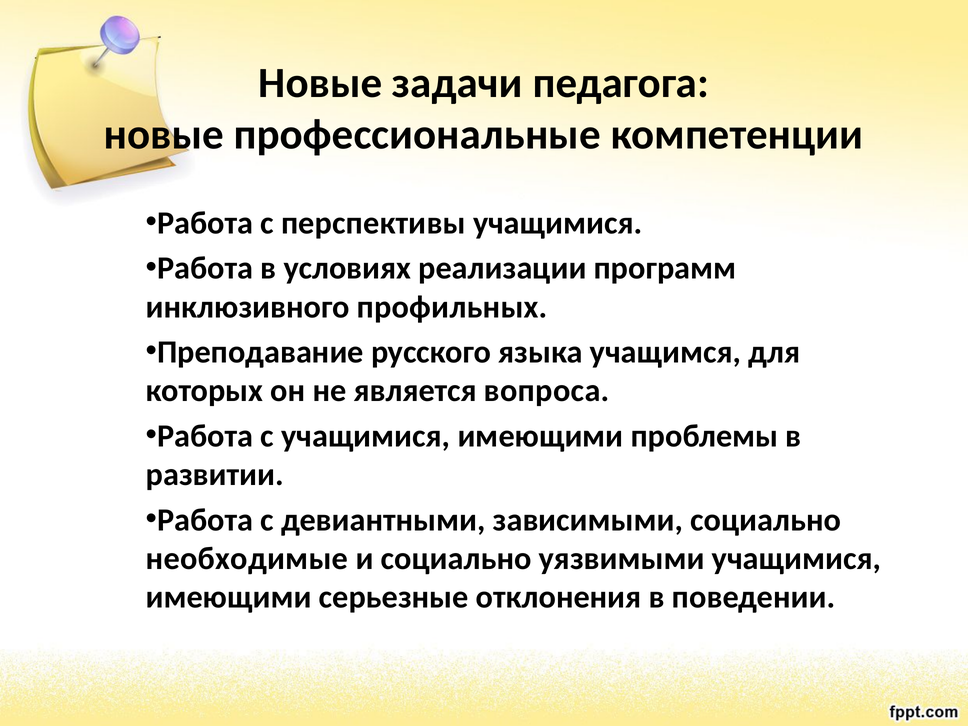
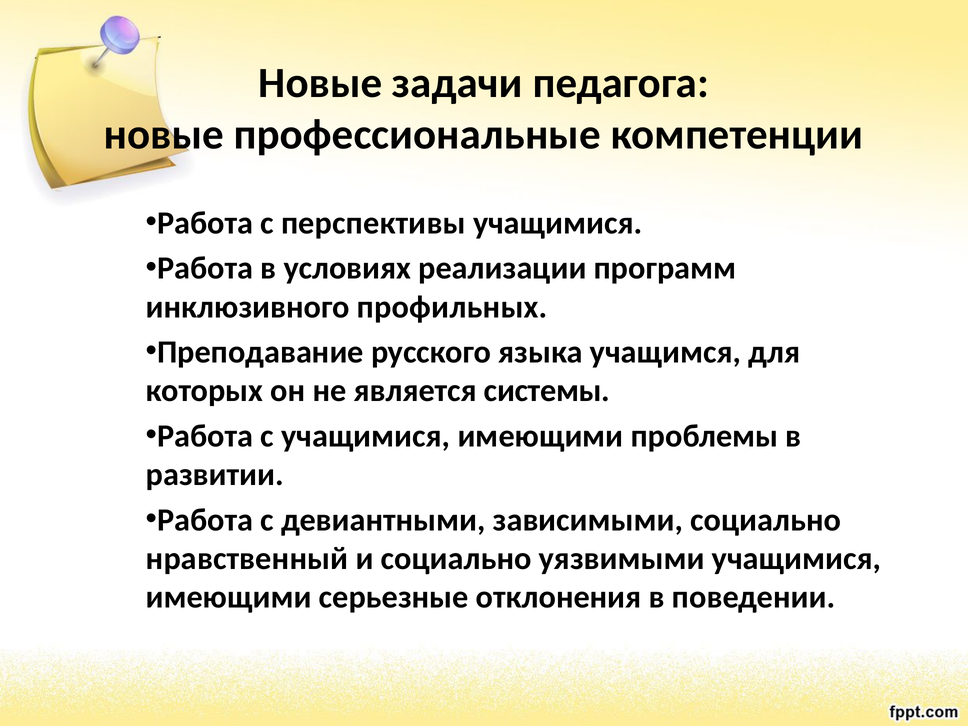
вопроса: вопроса -> системы
необходимые: необходимые -> нравственный
